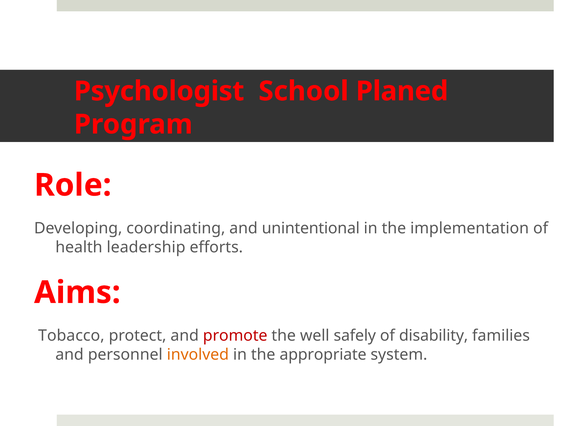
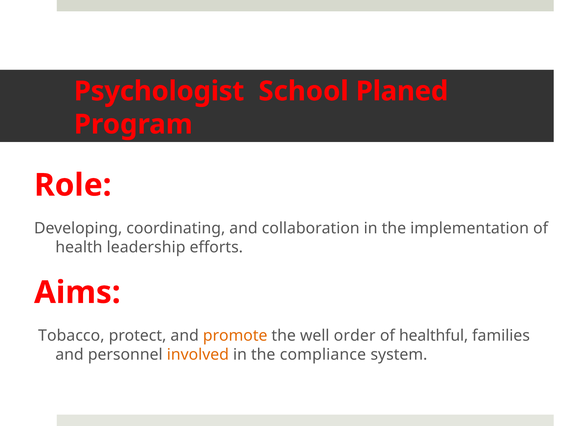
unintentional: unintentional -> collaboration
promote colour: red -> orange
safely: safely -> order
disability: disability -> healthful
appropriate: appropriate -> compliance
